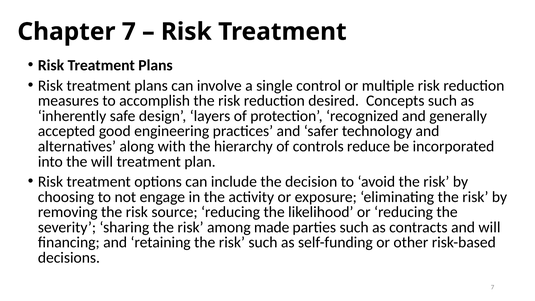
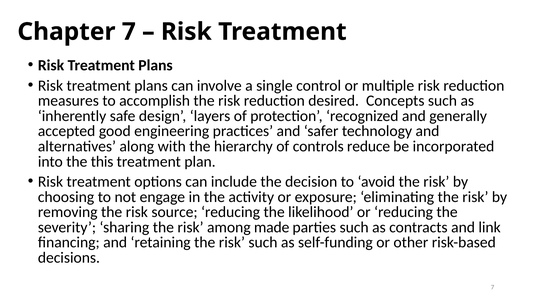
the will: will -> this
and will: will -> link
